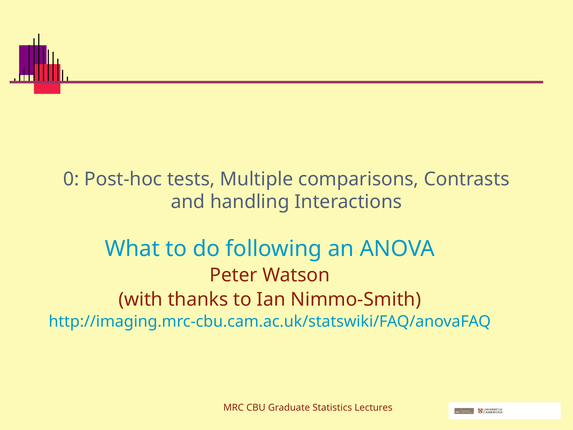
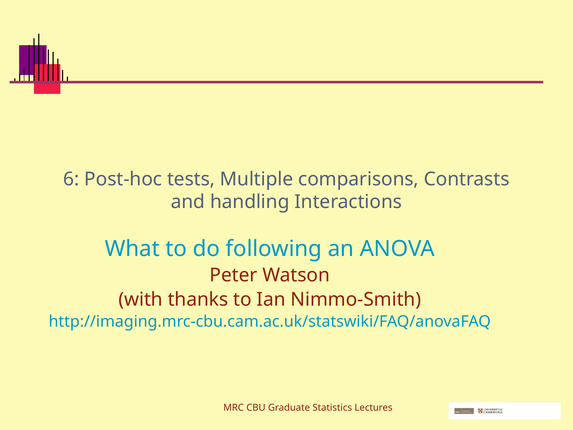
0: 0 -> 6
